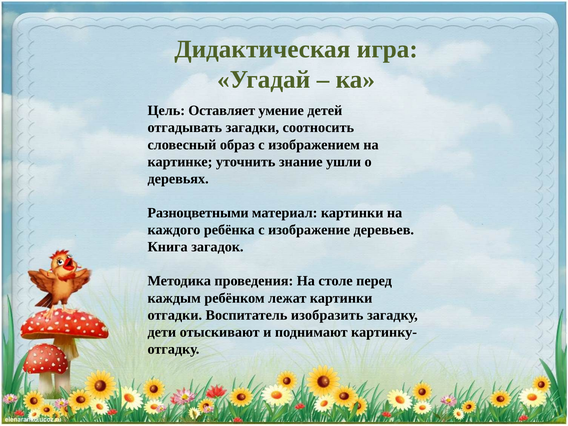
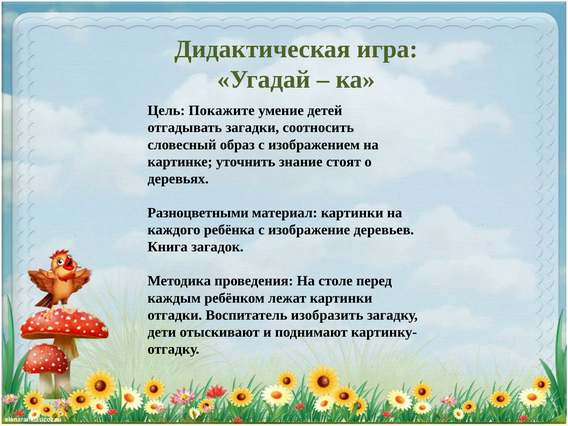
Оставляет: Оставляет -> Покажите
ушли: ушли -> стоят
